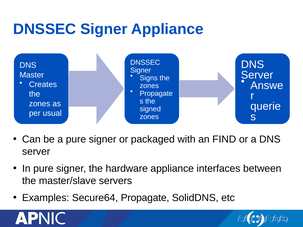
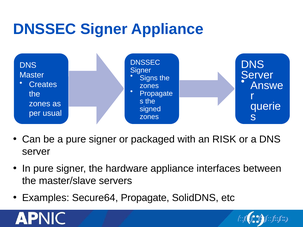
FIND: FIND -> RISK
